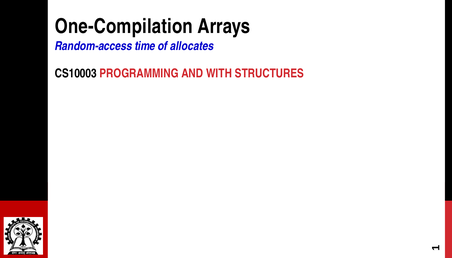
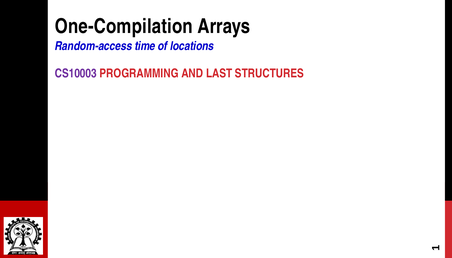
allocates: allocates -> locations
CS10003 colour: black -> purple
WITH: WITH -> LAST
